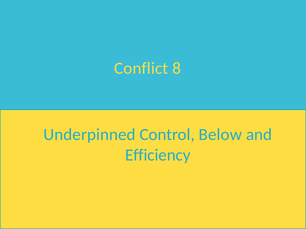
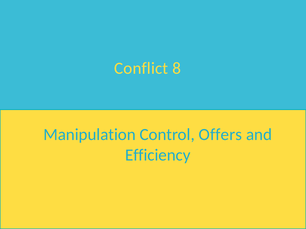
Underpinned: Underpinned -> Manipulation
Below: Below -> Offers
